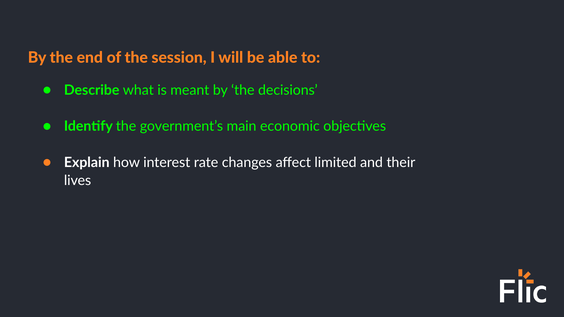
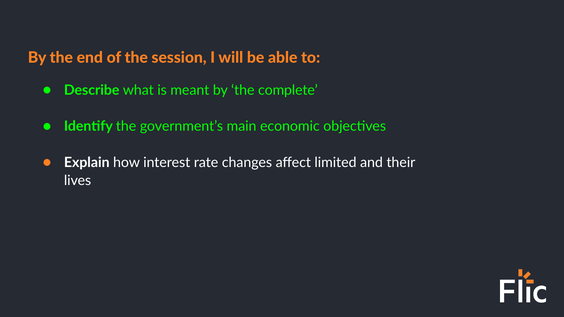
decisions: decisions -> complete
